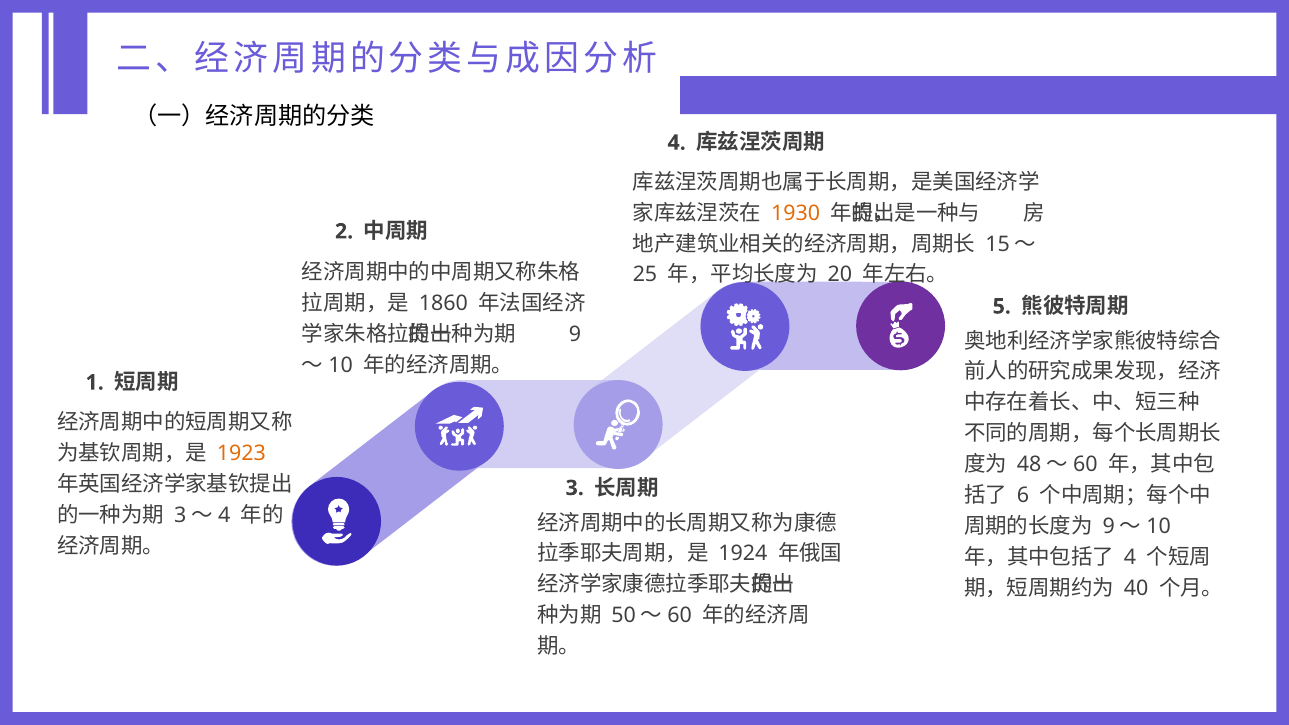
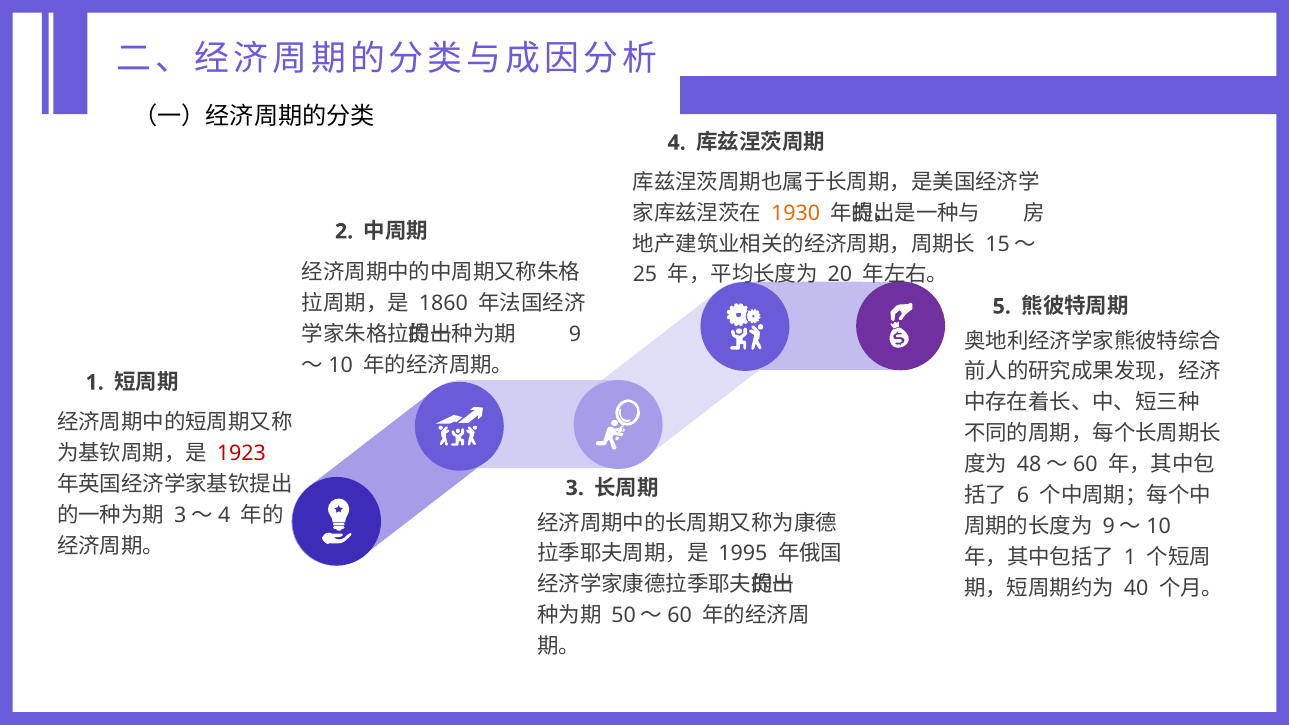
1923 colour: orange -> red
1924: 1924 -> 1995
4 at (1130, 557): 4 -> 1
